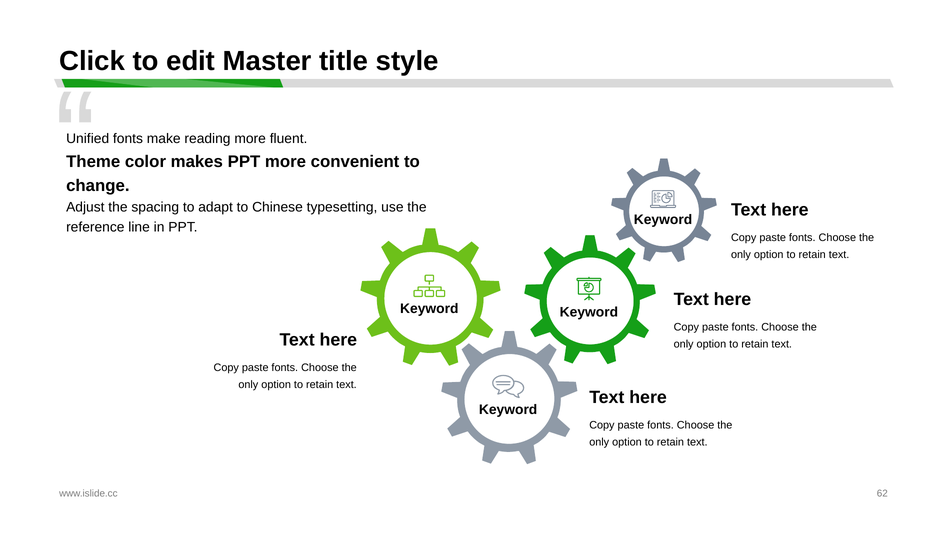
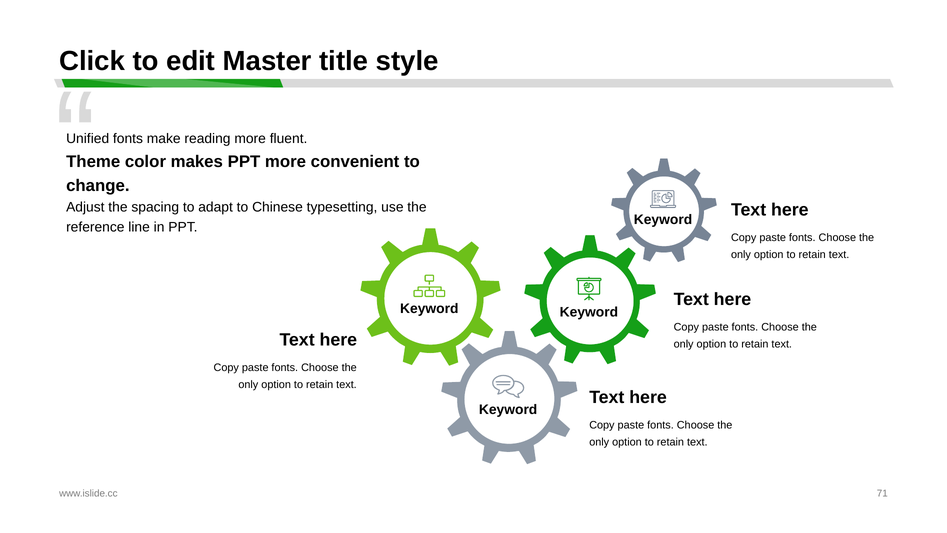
62: 62 -> 71
